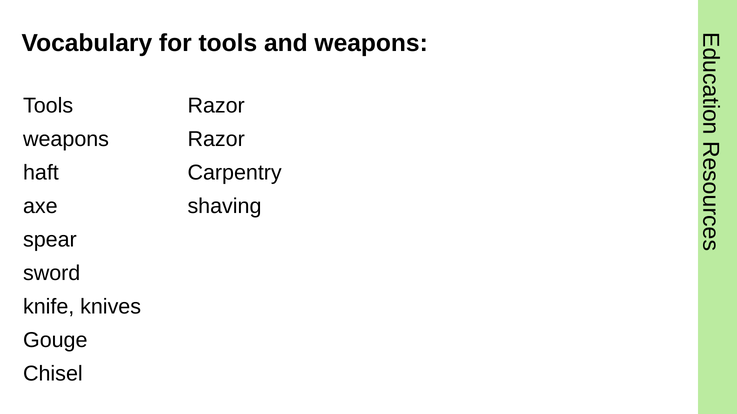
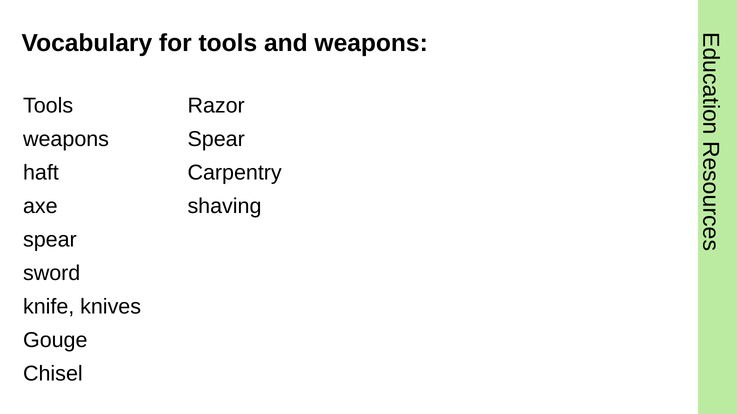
Razor at (216, 139): Razor -> Spear
